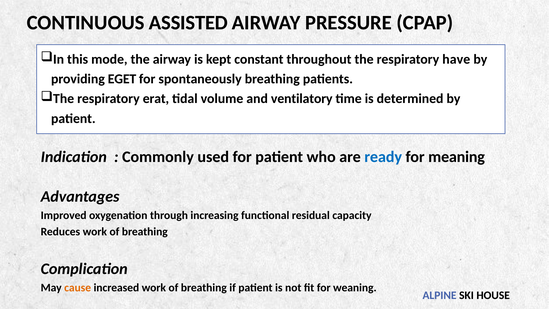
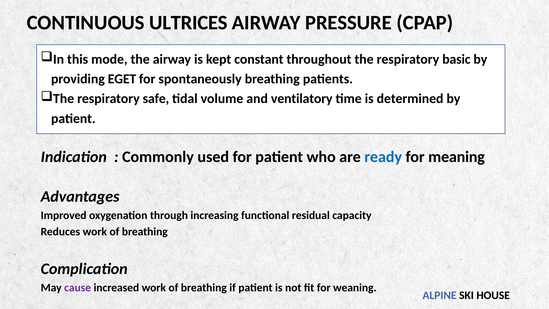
ASSISTED: ASSISTED -> ULTRICES
have: have -> basic
erat: erat -> safe
cause colour: orange -> purple
